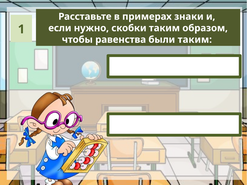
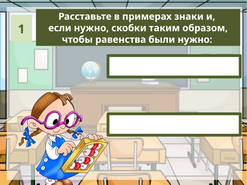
были таким: таким -> нужно
